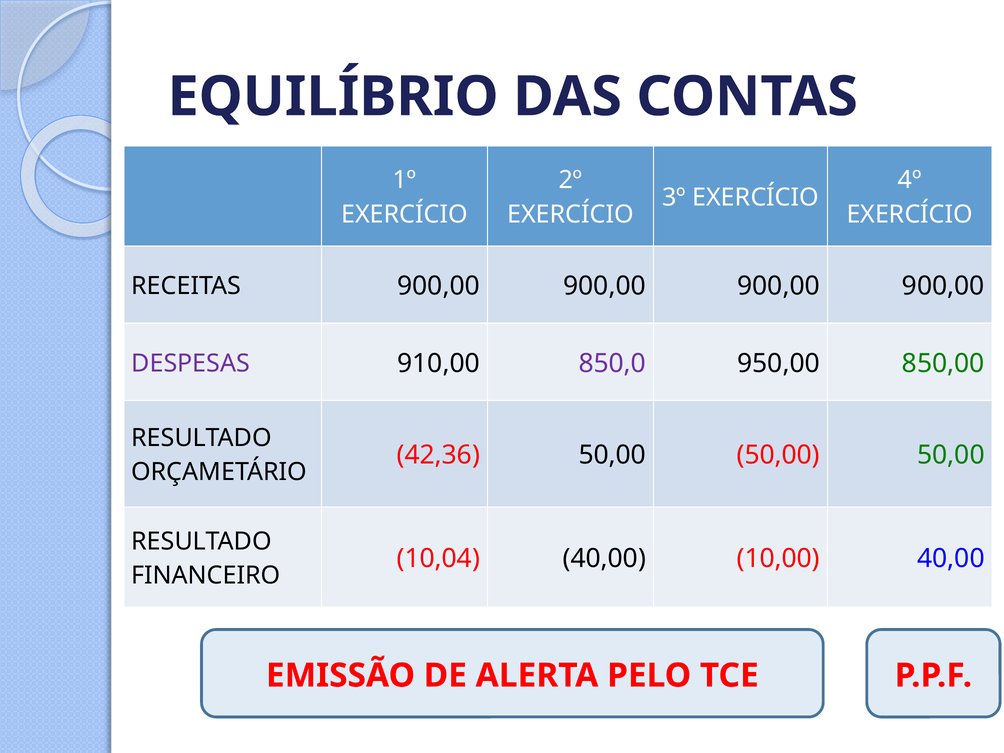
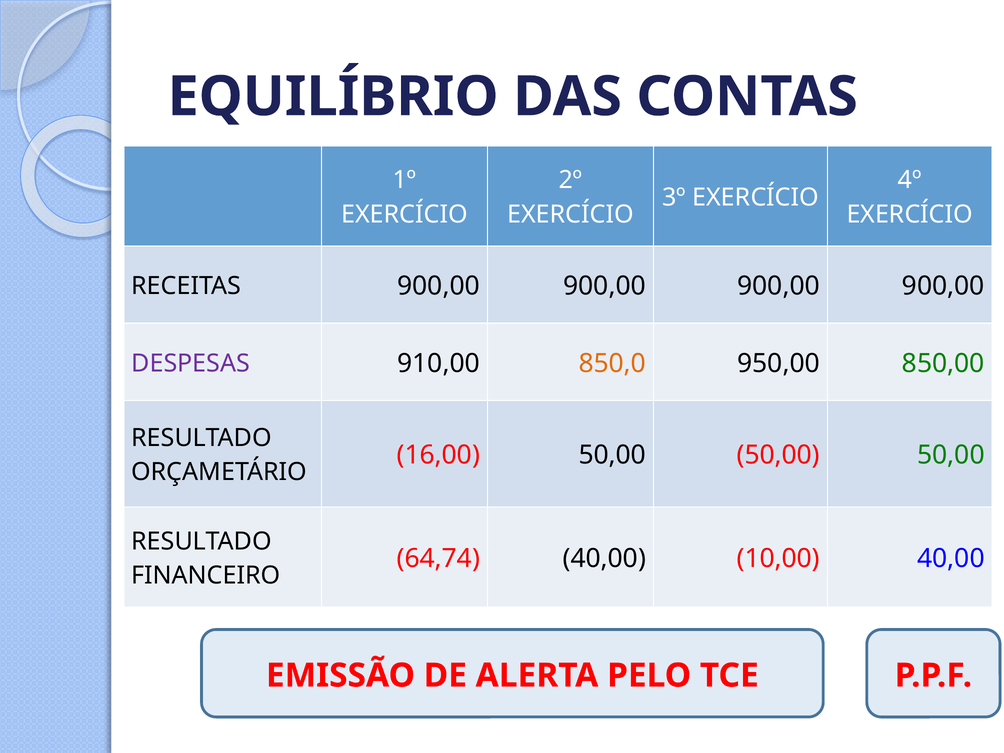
850,0 colour: purple -> orange
42,36: 42,36 -> 16,00
10,04: 10,04 -> 64,74
